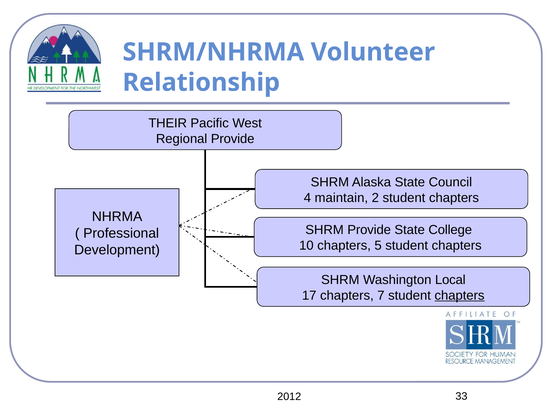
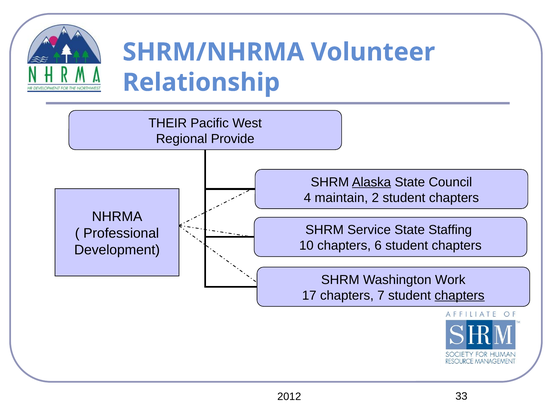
Alaska underline: none -> present
SHRM Provide: Provide -> Service
College: College -> Staffing
5: 5 -> 6
Local: Local -> Work
